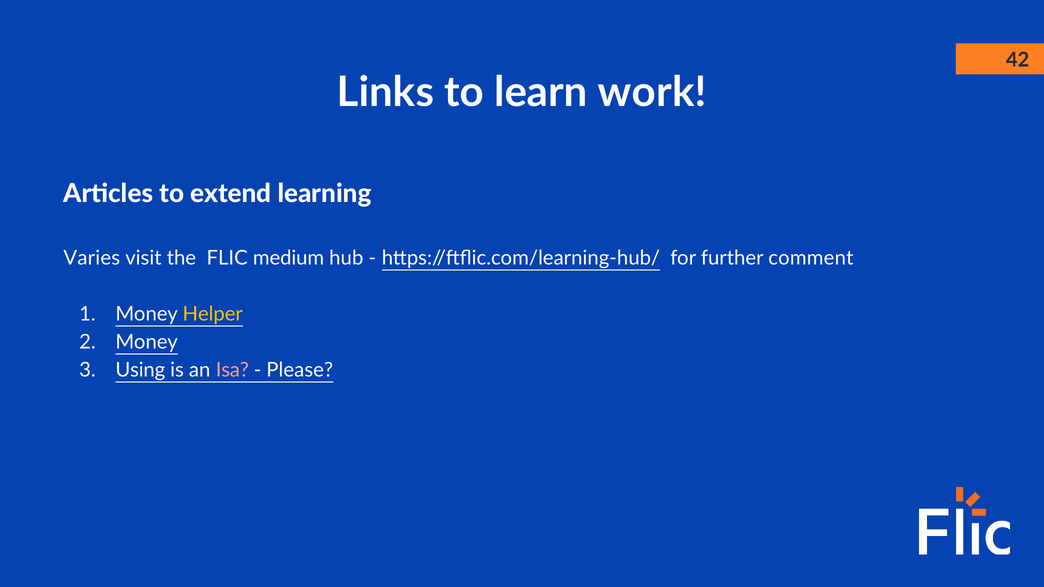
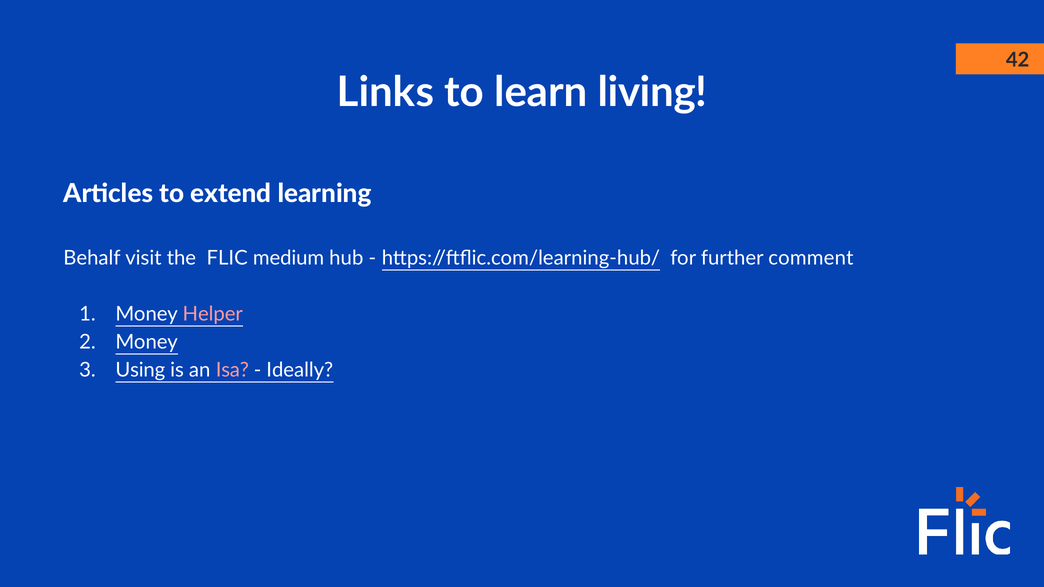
work: work -> living
Varies: Varies -> Behalf
Helper colour: yellow -> pink
Please: Please -> Ideally
